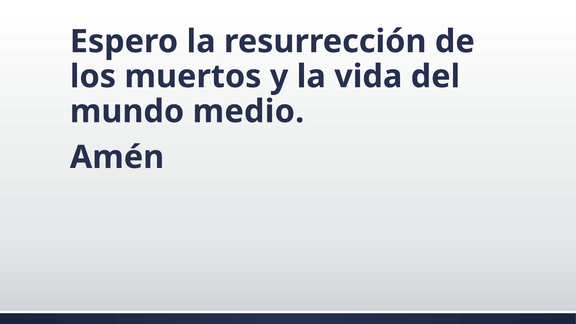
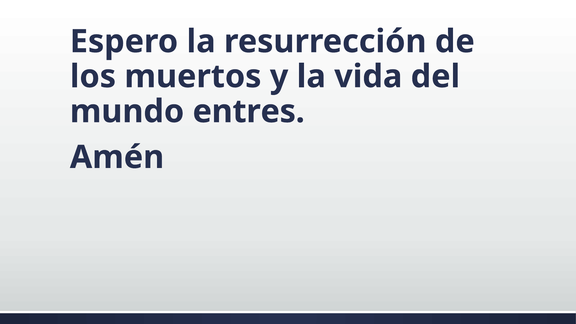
medio: medio -> entres
